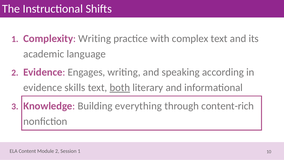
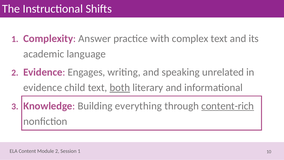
Complexity Writing: Writing -> Answer
according: according -> unrelated
skills: skills -> child
content-rich underline: none -> present
